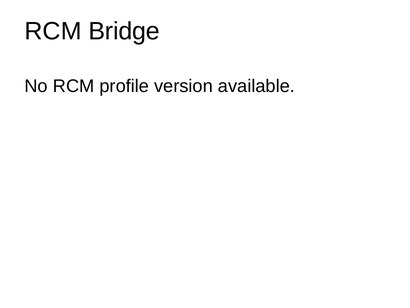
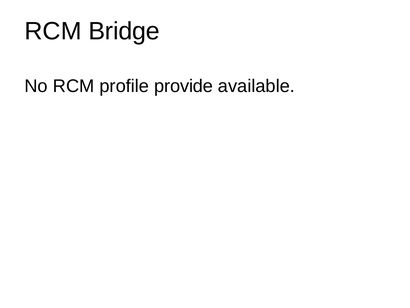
version: version -> provide
